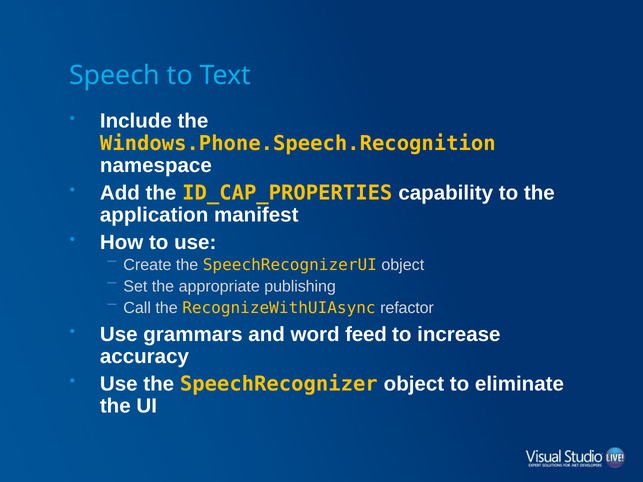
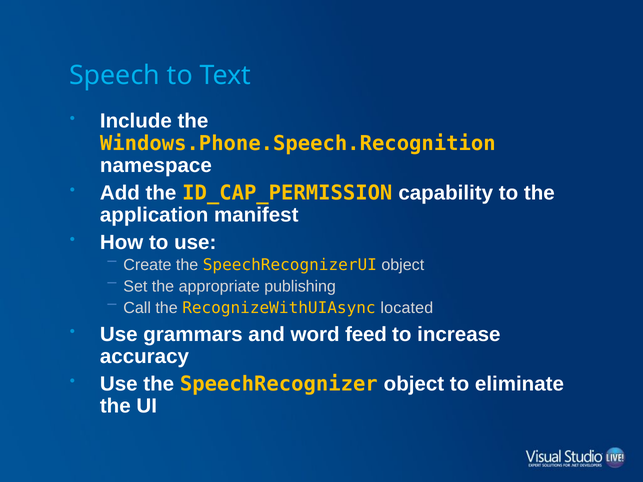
ID_CAP_PROPERTIES: ID_CAP_PROPERTIES -> ID_CAP_PERMISSION
refactor: refactor -> located
